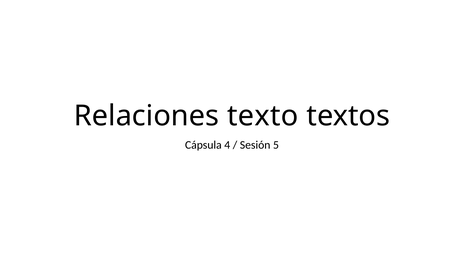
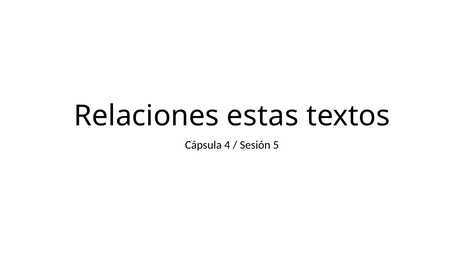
texto: texto -> estas
